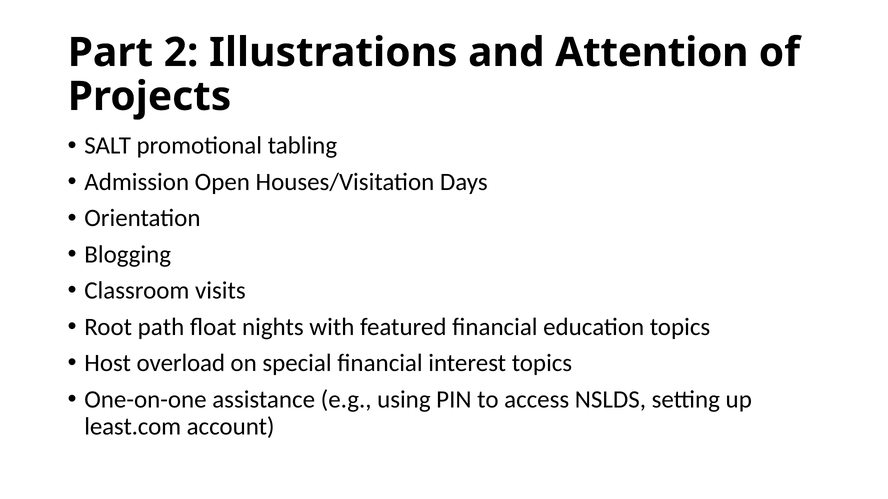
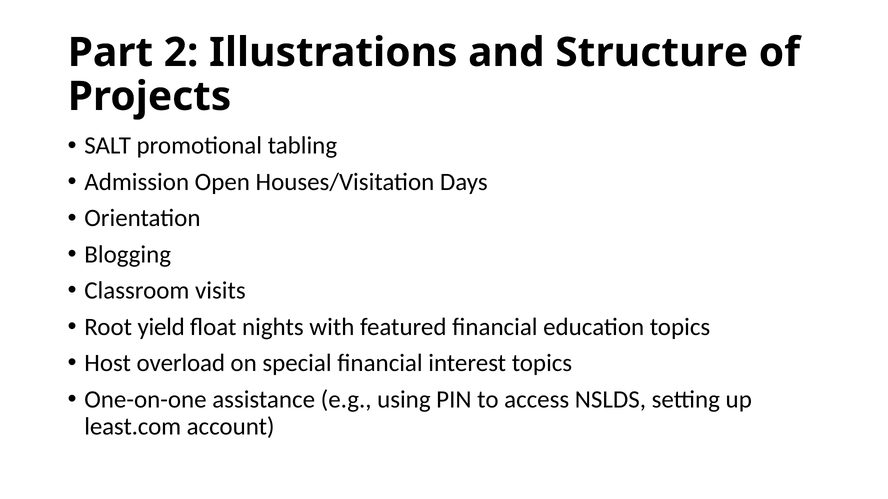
Attention: Attention -> Structure
path: path -> yield
